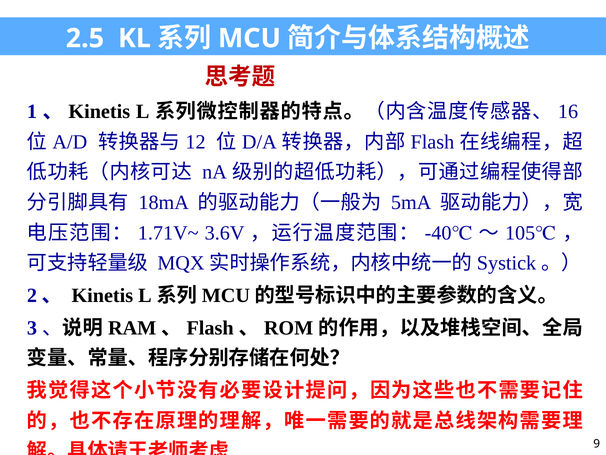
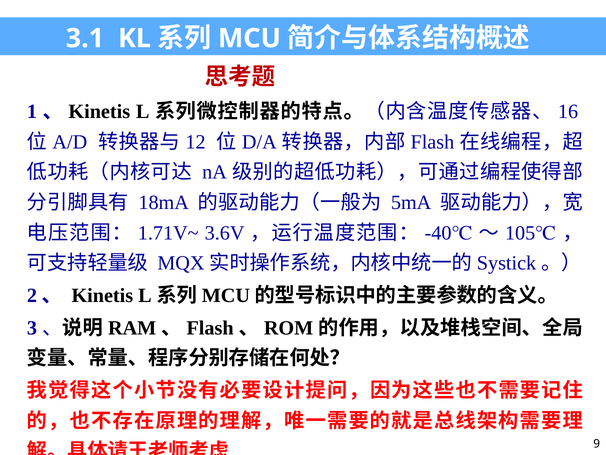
2.5: 2.5 -> 3.1
